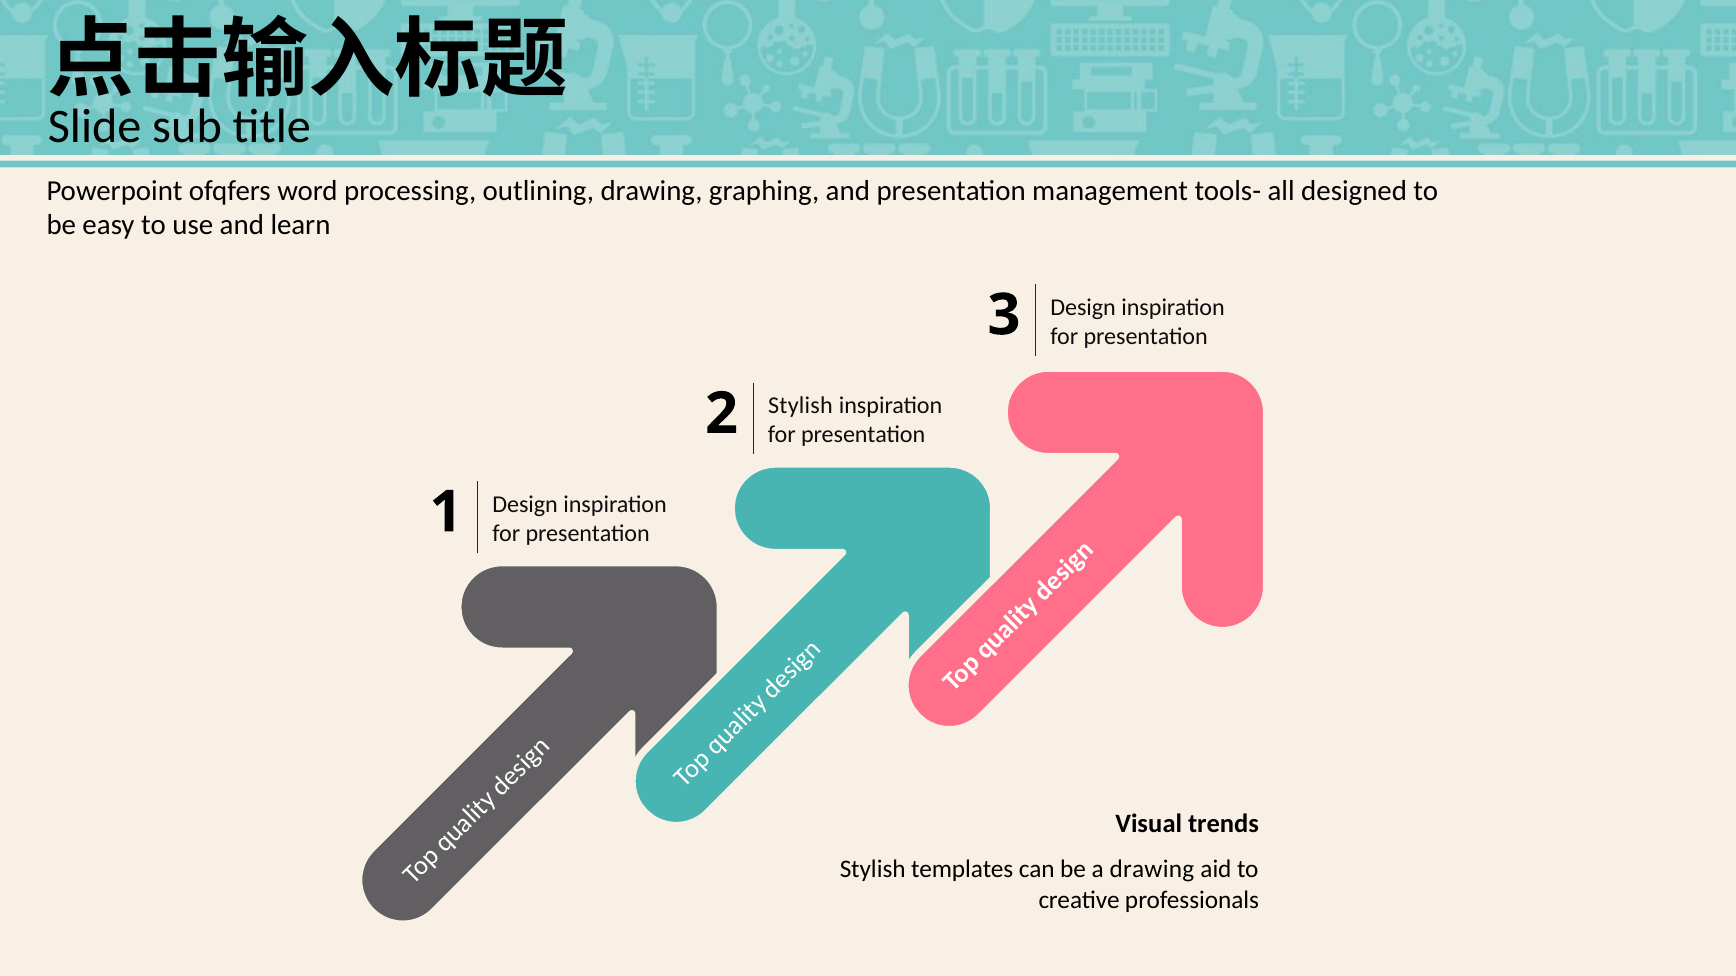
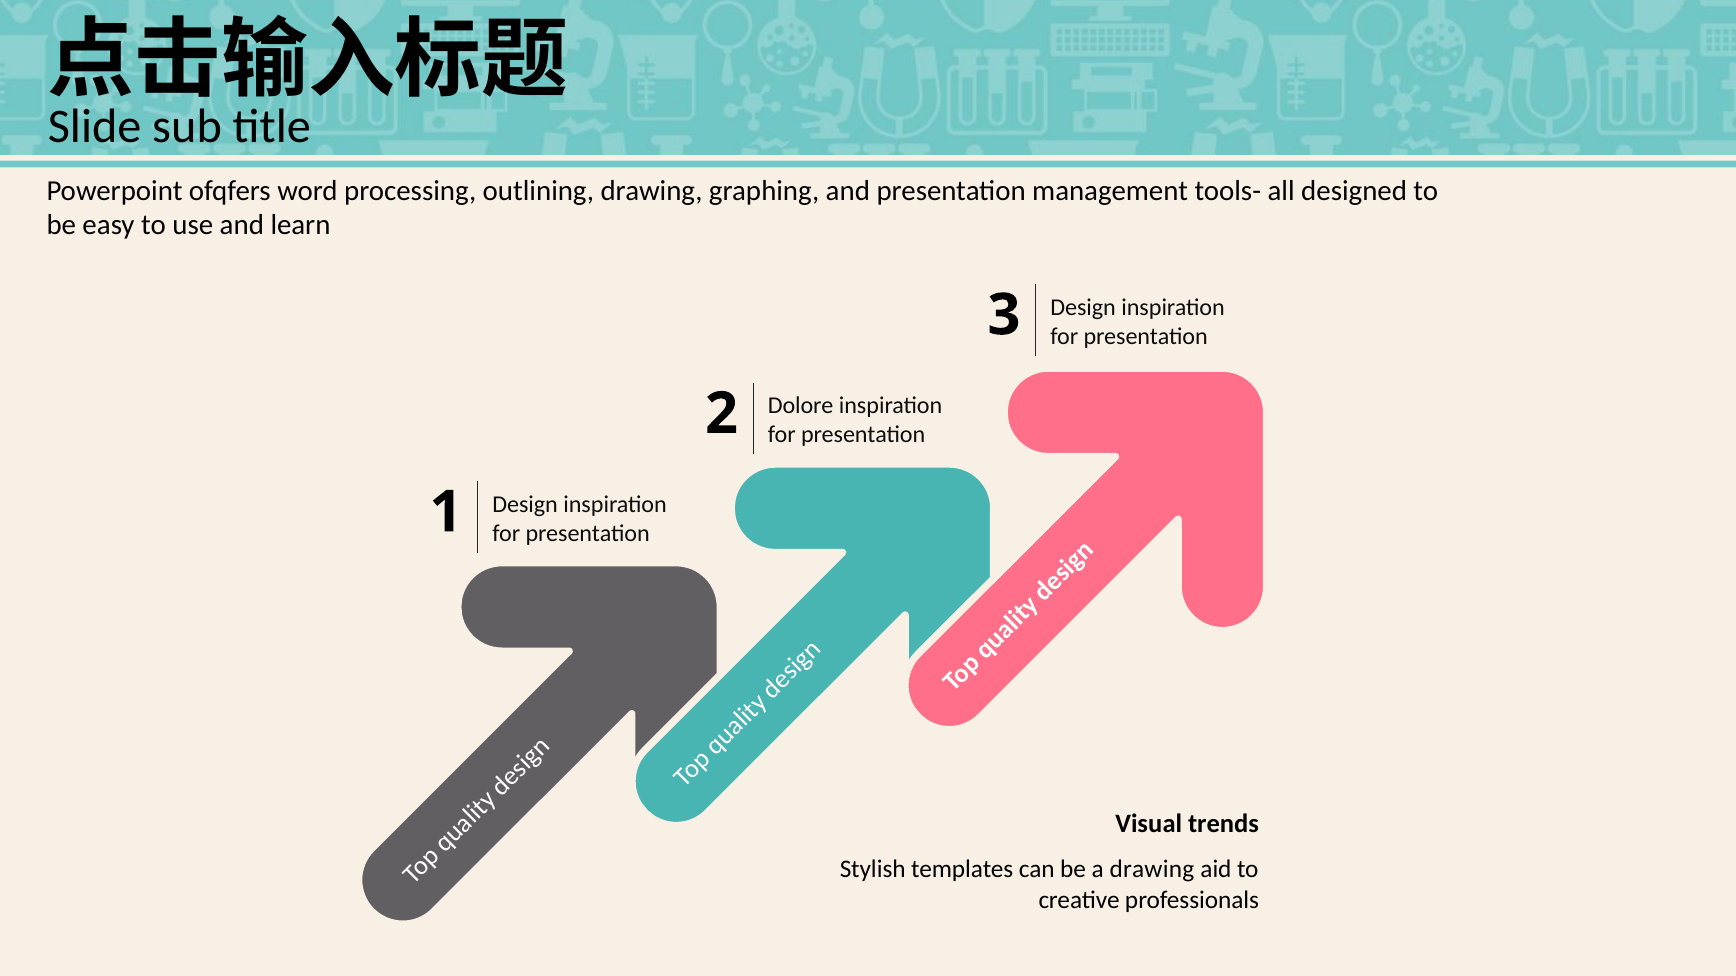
Stylish at (800, 406): Stylish -> Dolore
